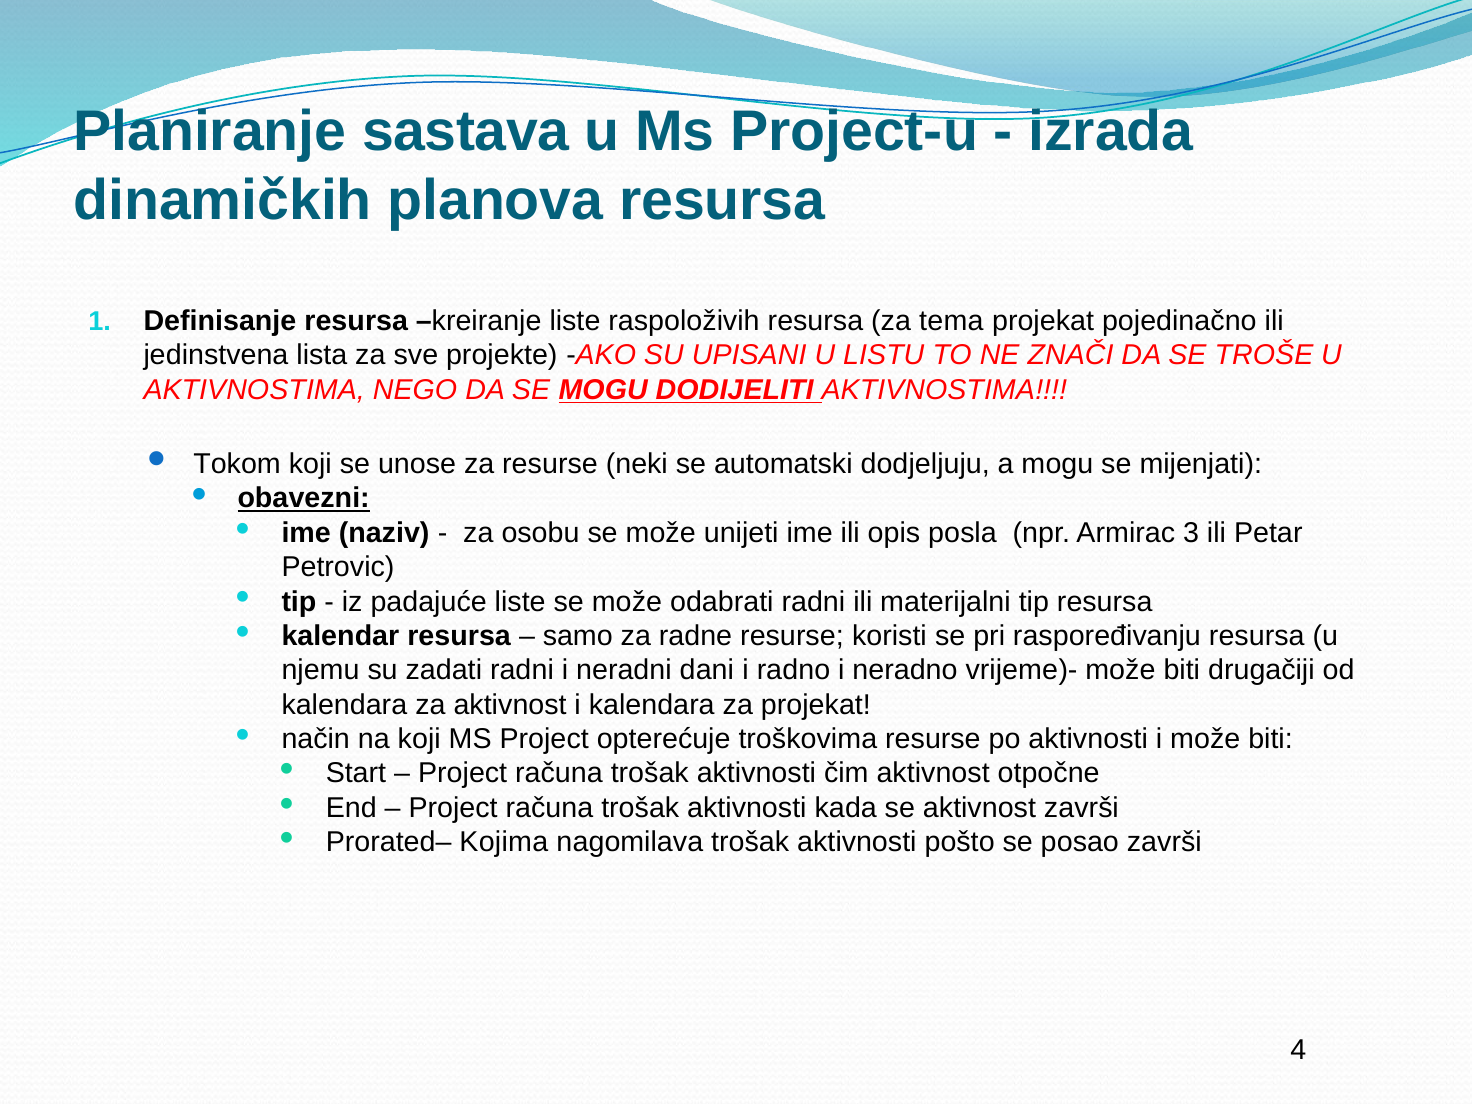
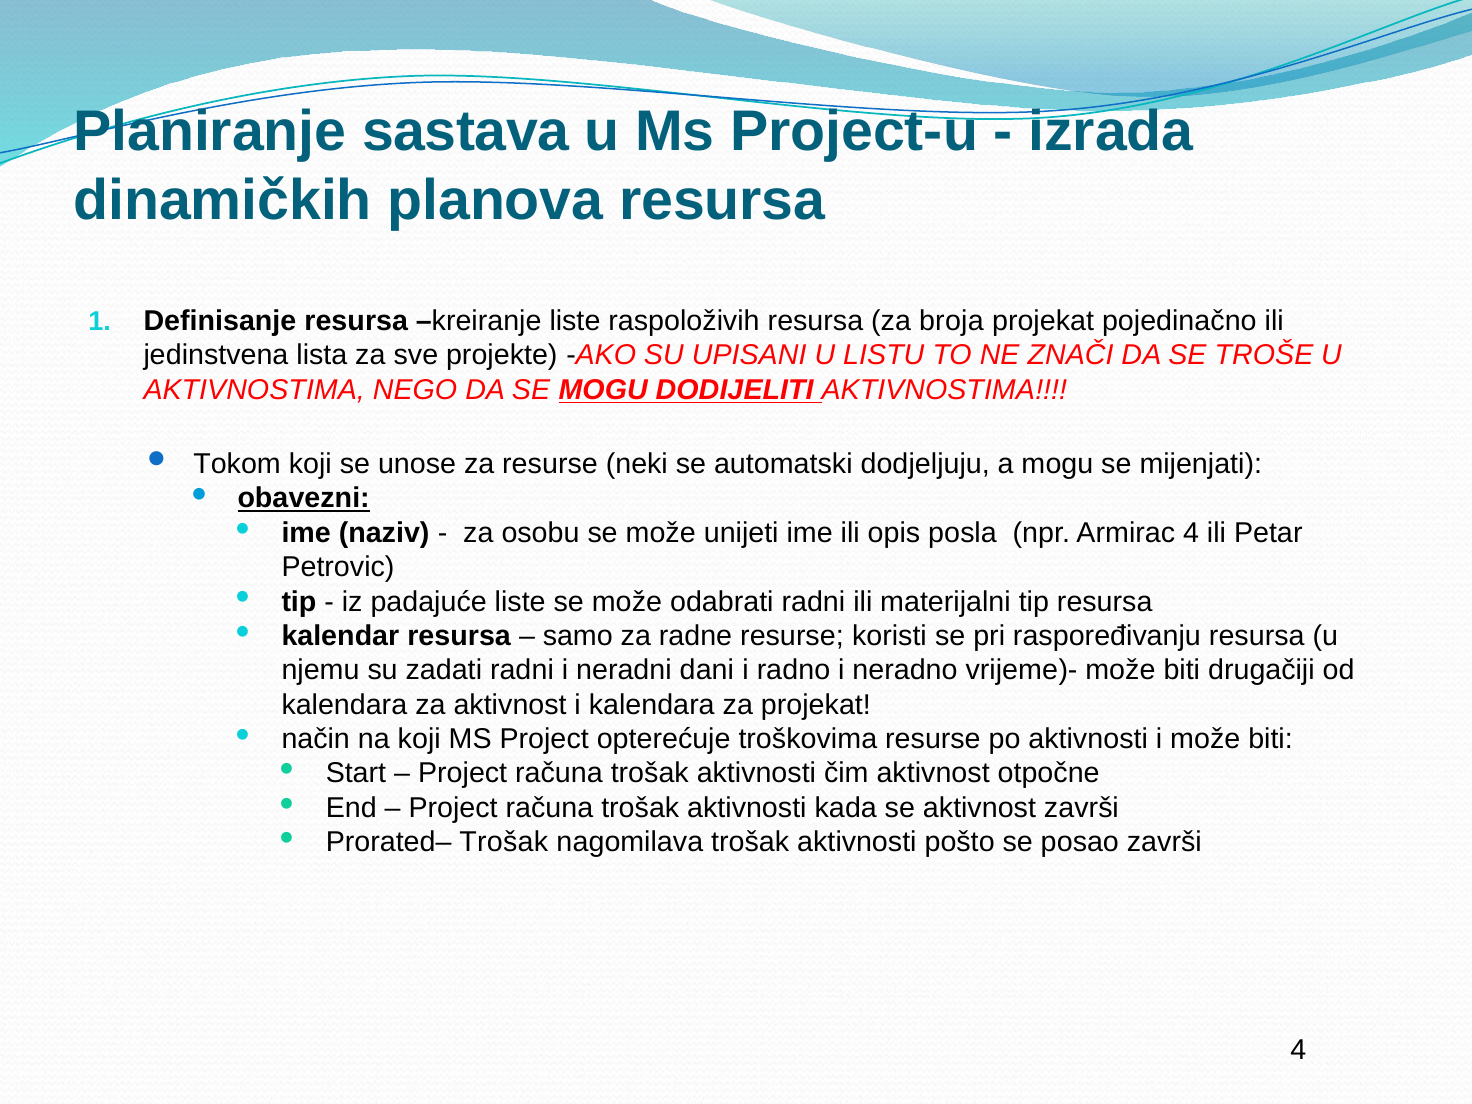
tema: tema -> broja
Armirac 3: 3 -> 4
Prorated– Kojima: Kojima -> Trošak
